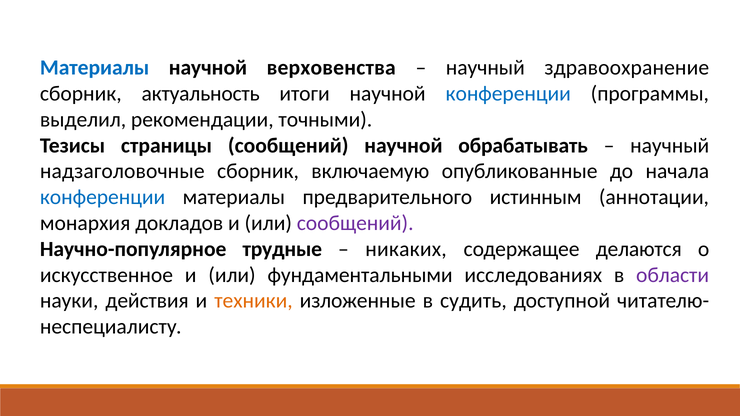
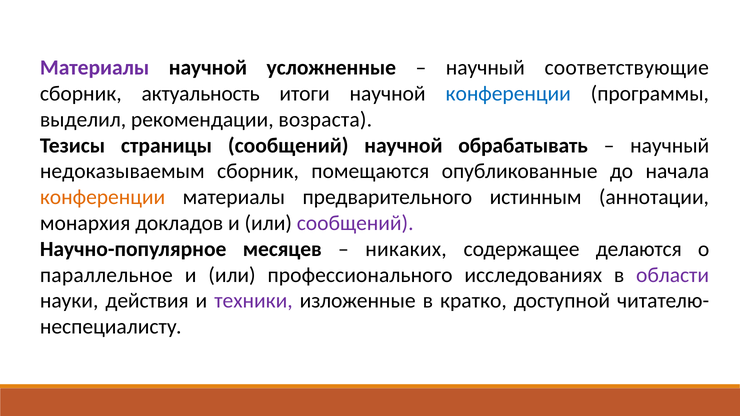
Материалы at (95, 68) colour: blue -> purple
верховенства: верховенства -> усложненные
здравоохранение: здравоохранение -> соответствующие
точными: точными -> возраста
надзаголовочные: надзаголовочные -> недоказываемым
включаемую: включаемую -> помещаются
конференции at (103, 197) colour: blue -> orange
трудные: трудные -> месяцев
искусственное: искусственное -> параллельное
фундаментальными: фундаментальными -> профессионального
техники colour: orange -> purple
судить: судить -> кратко
